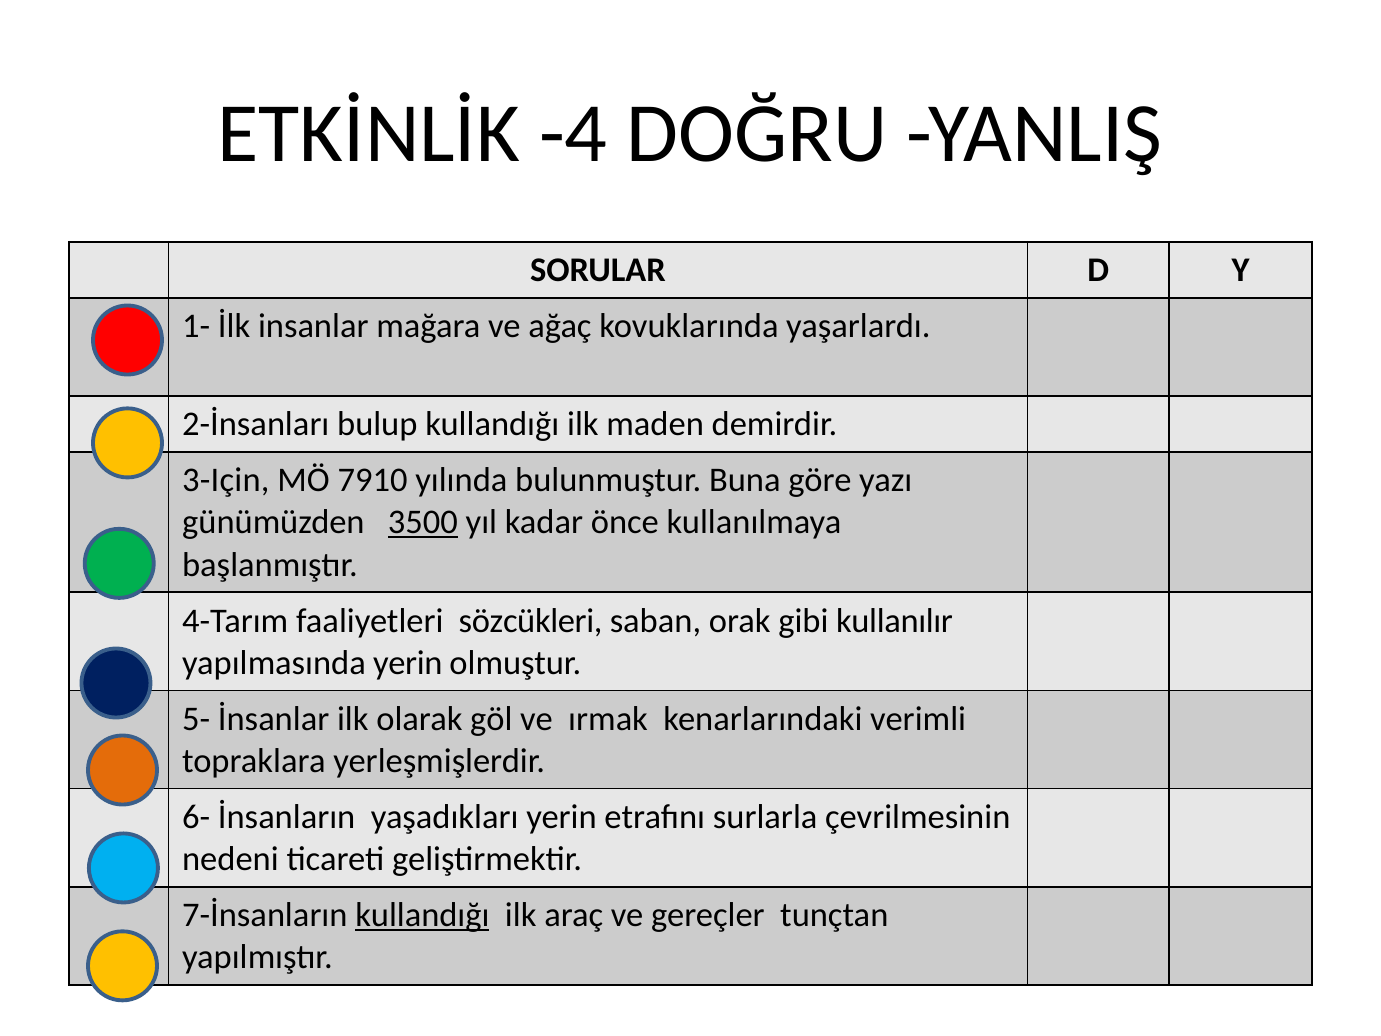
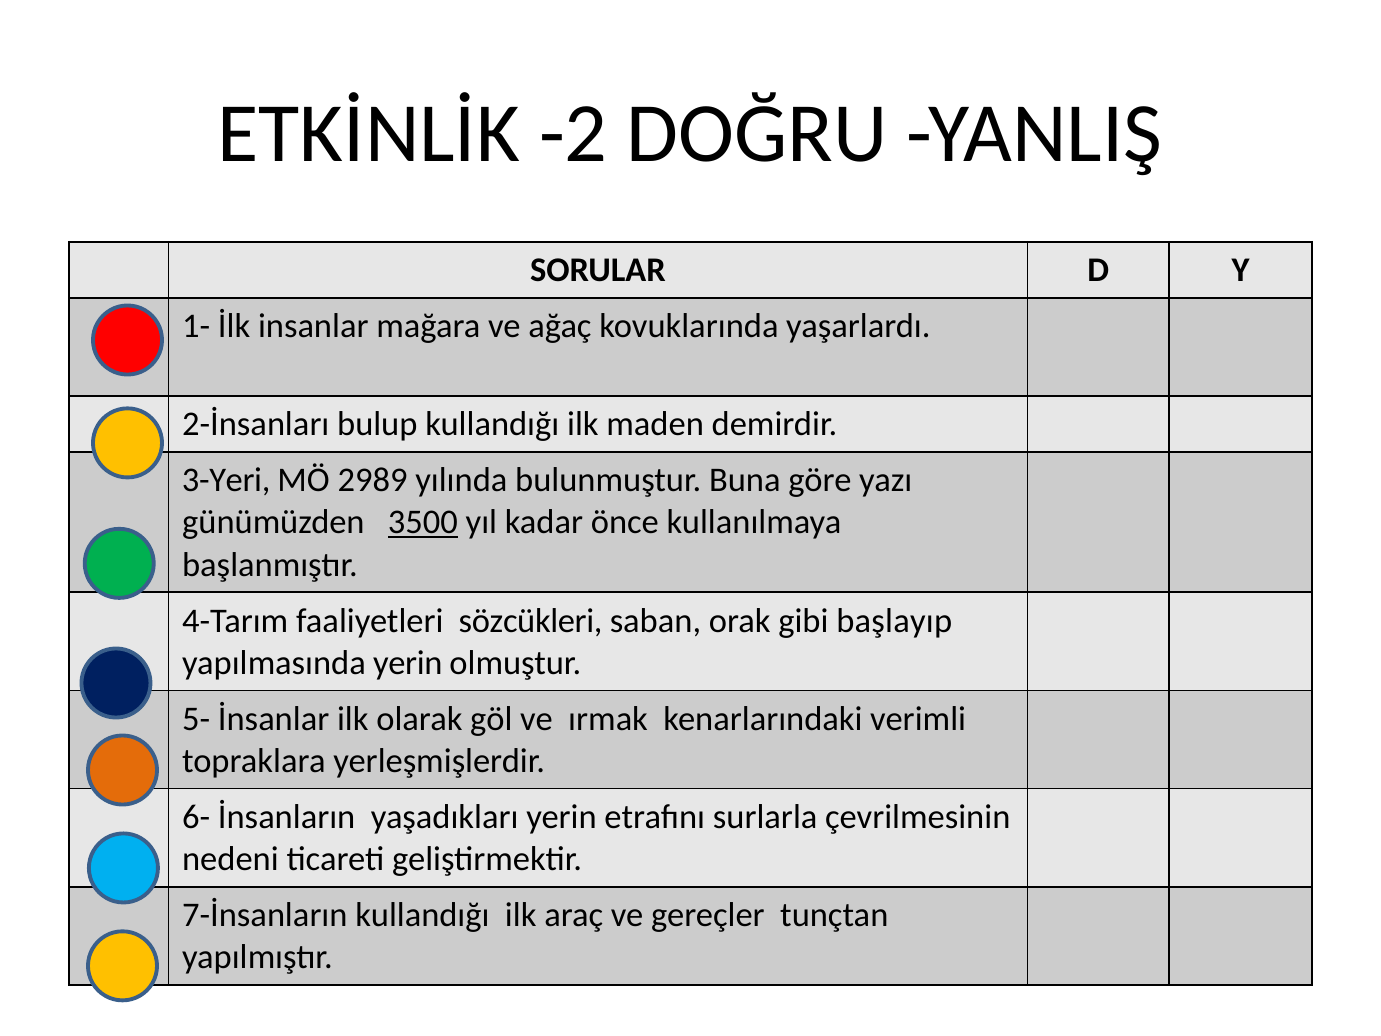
-4: -4 -> -2
3-Için: 3-Için -> 3-Yeri
7910: 7910 -> 2989
kullanılır: kullanılır -> başlayıp
kullandığı at (422, 915) underline: present -> none
